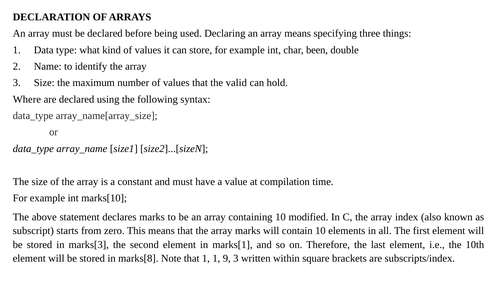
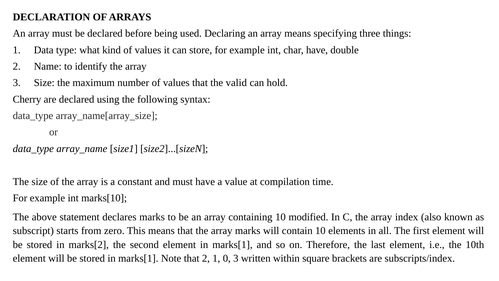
char been: been -> have
Where: Where -> Cherry
marks[3: marks[3 -> marks[2
stored in marks[8: marks[8 -> marks[1
that 1: 1 -> 2
9: 9 -> 0
